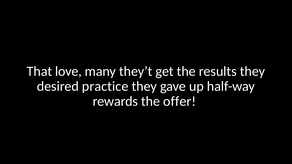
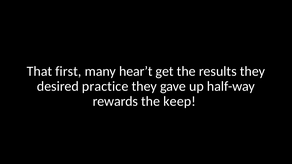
love: love -> first
they’t: they’t -> hear’t
offer: offer -> keep
